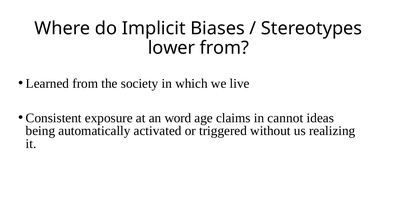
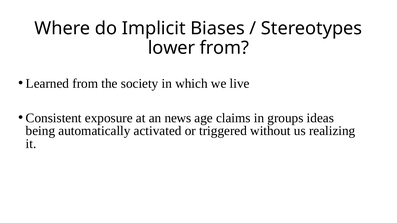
word: word -> news
cannot: cannot -> groups
